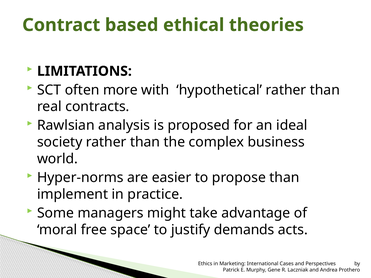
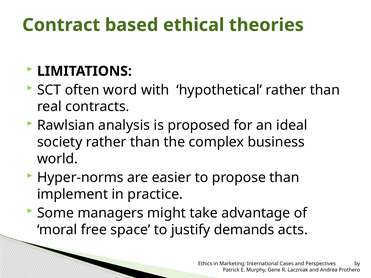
more: more -> word
